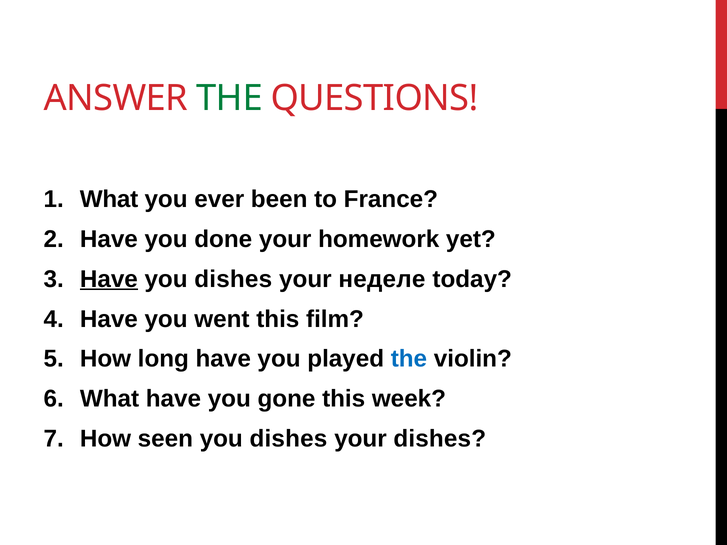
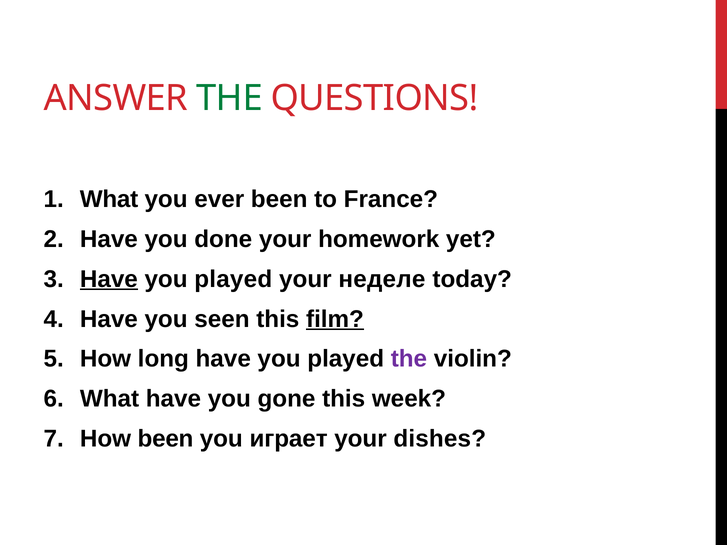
dishes at (233, 279): dishes -> played
went: went -> seеn
film underline: none -> present
the at (409, 359) colour: blue -> purple
How seen: seen -> been
dishes at (288, 439): dishes -> играет
